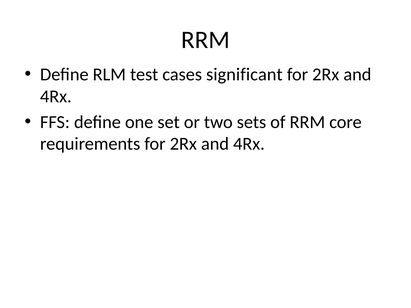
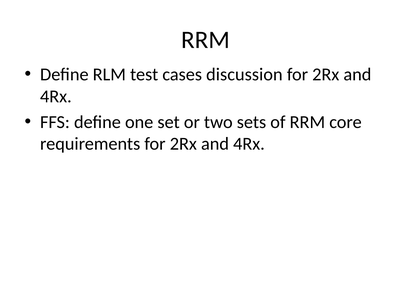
significant: significant -> discussion
